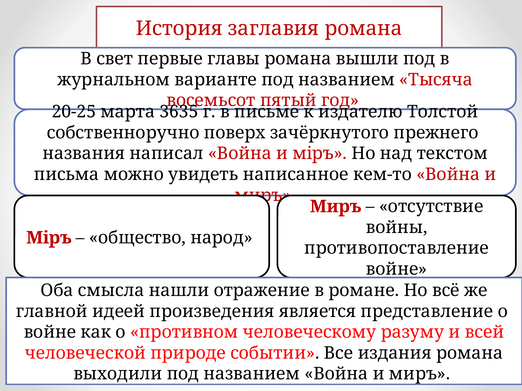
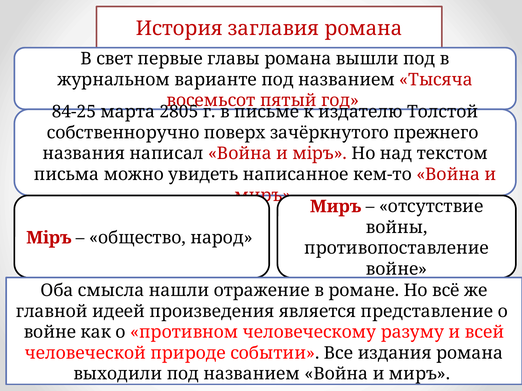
20-25: 20-25 -> 84-25
3635: 3635 -> 2805
